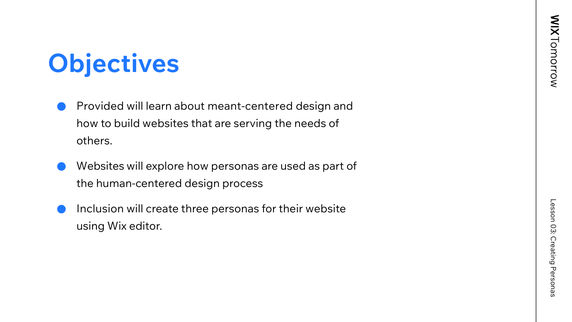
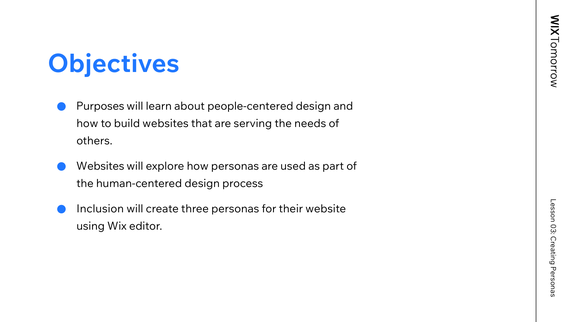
Provided: Provided -> Purposes
meant-centered: meant-centered -> people-centered
